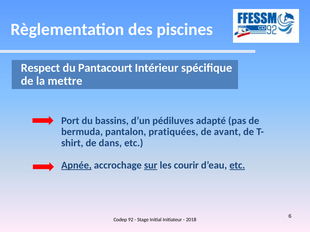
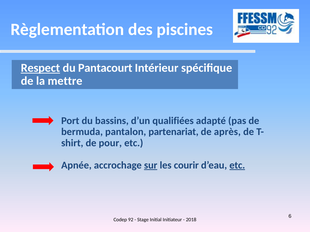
Respect underline: none -> present
pédiluves: pédiluves -> qualifiées
pratiquées: pratiquées -> partenariat
avant: avant -> après
dans: dans -> pour
Apnée underline: present -> none
